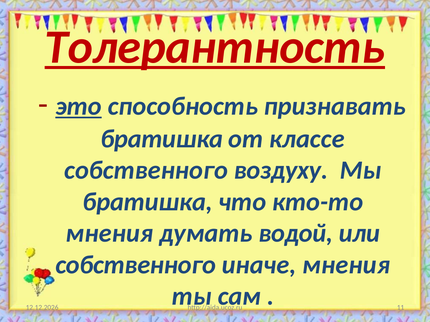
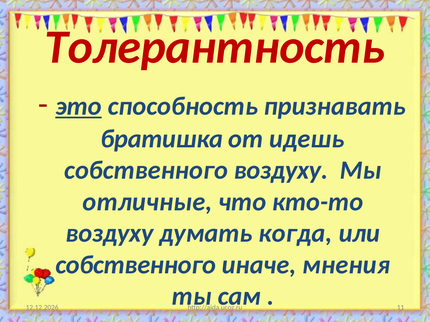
Толерантность underline: present -> none
классе: классе -> идешь
братишка at (148, 202): братишка -> отличные
мнения at (109, 234): мнения -> воздуху
водой: водой -> когда
